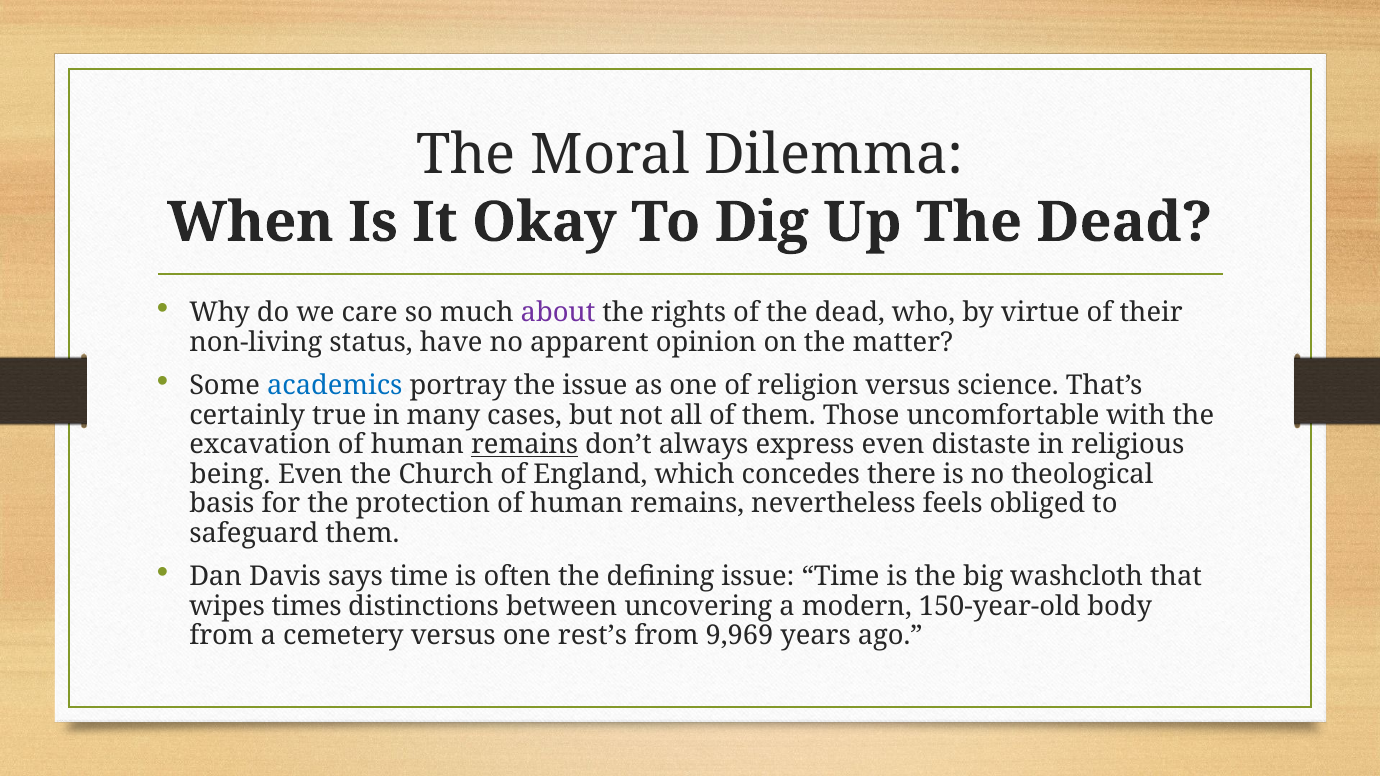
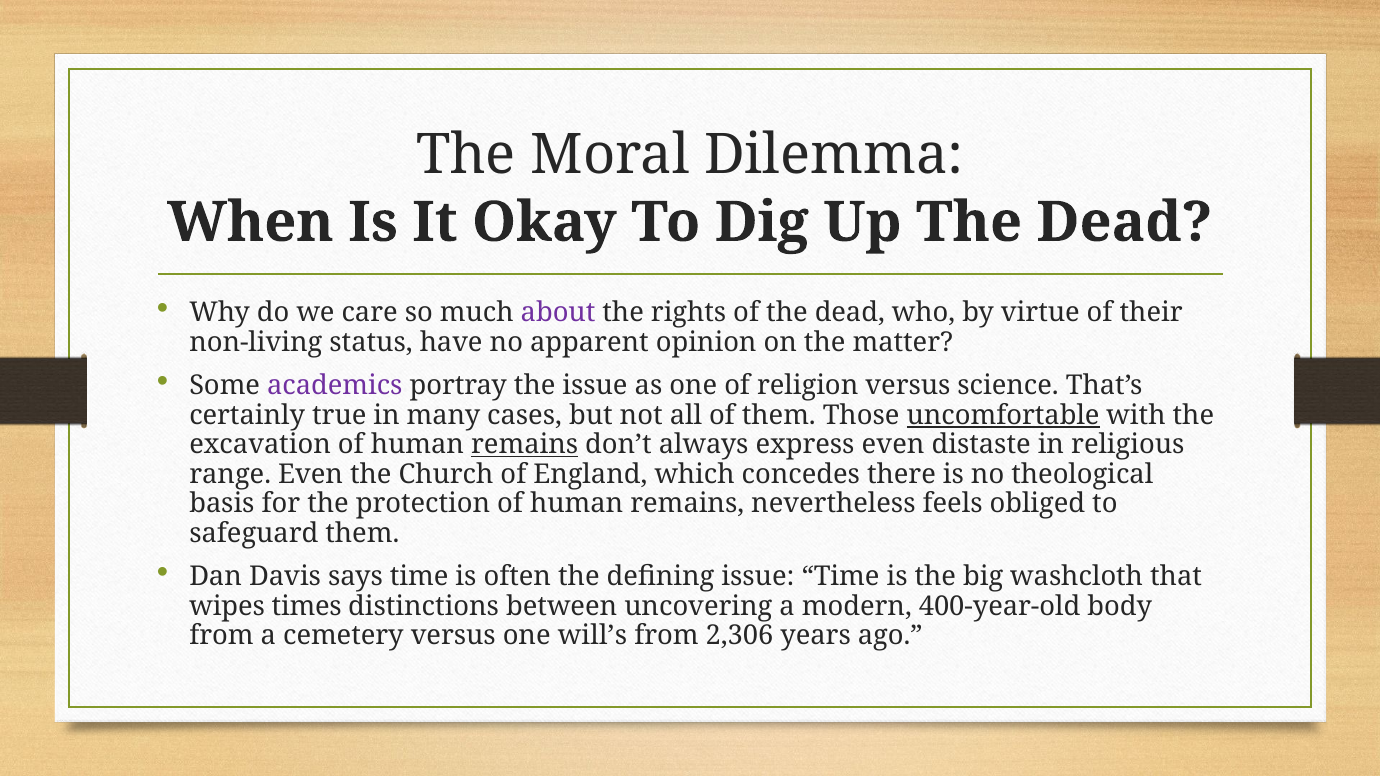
academics colour: blue -> purple
uncomfortable underline: none -> present
being: being -> range
150-year-old: 150-year-old -> 400-year-old
rest’s: rest’s -> will’s
9,969: 9,969 -> 2,306
